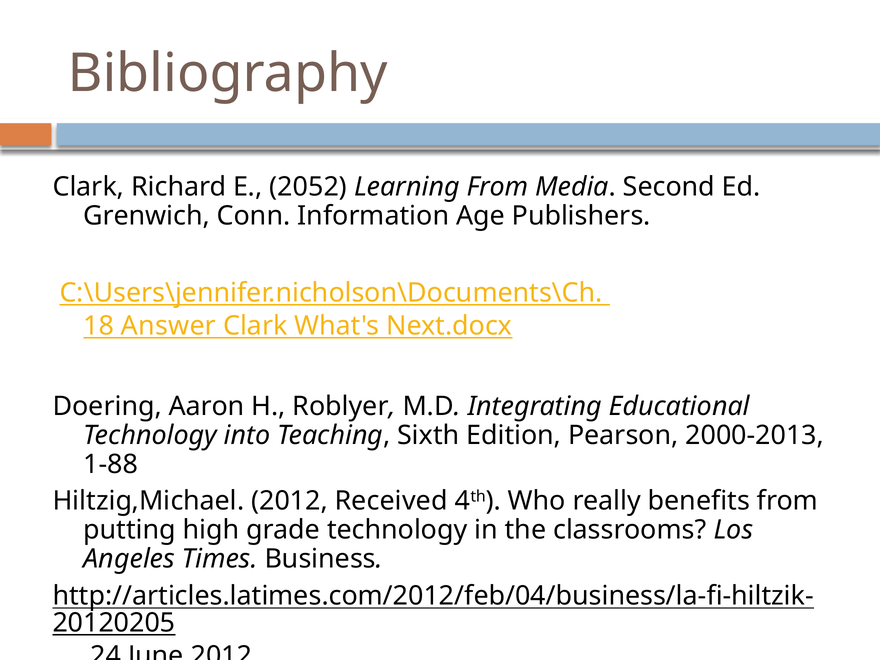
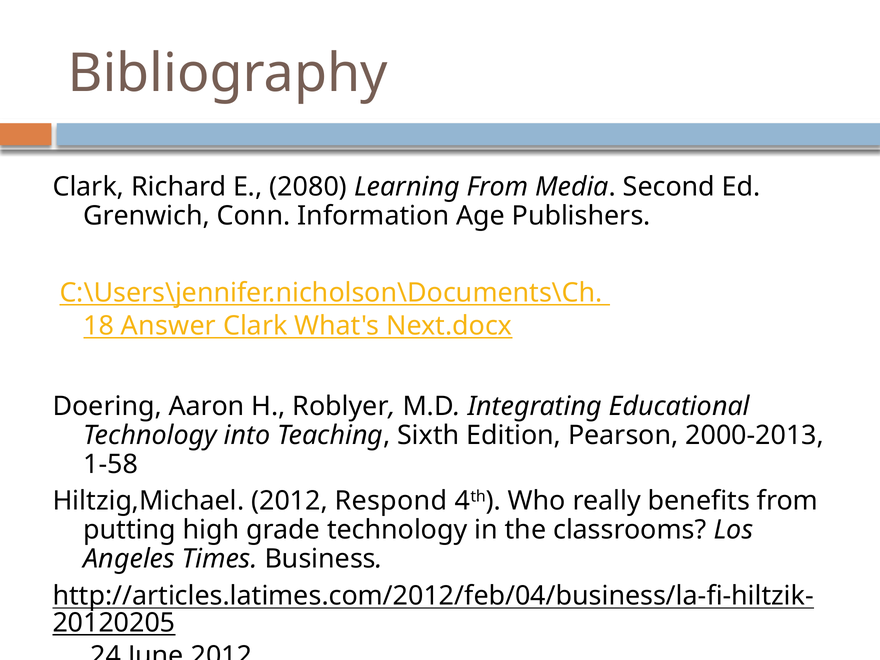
2052: 2052 -> 2080
1-88: 1-88 -> 1-58
Received: Received -> Respond
